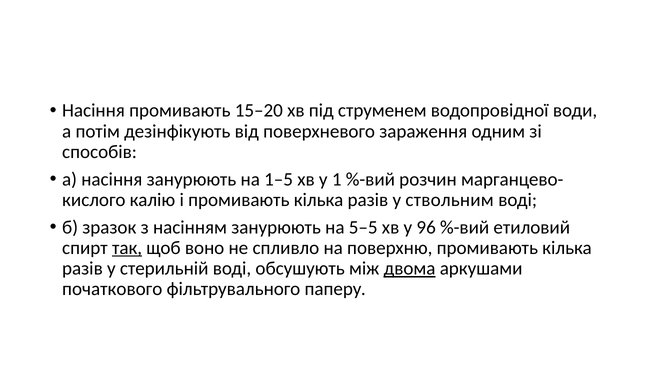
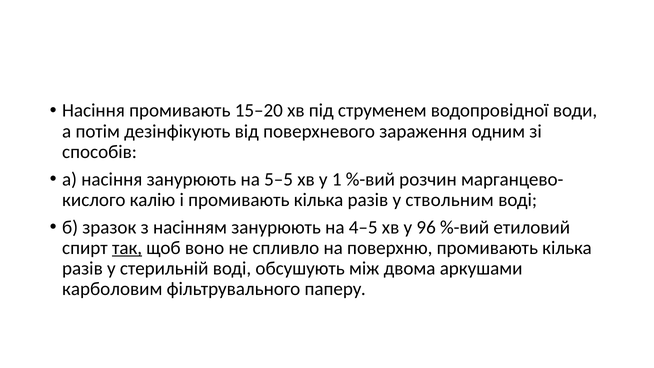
1–5: 1–5 -> 5–5
5–5: 5–5 -> 4–5
двома underline: present -> none
початкового: початкового -> карболовим
